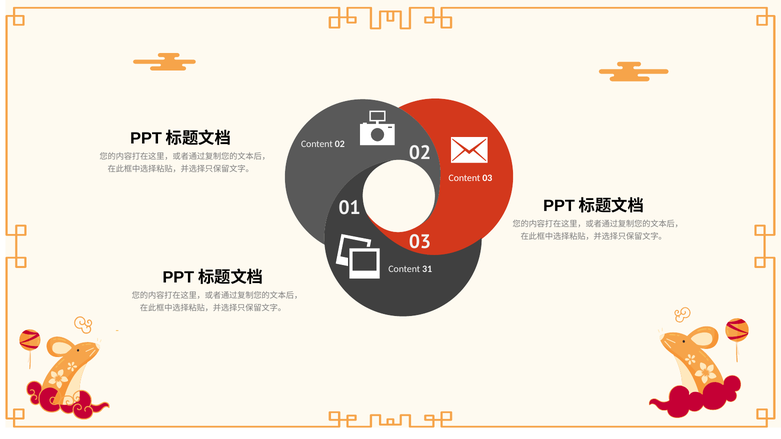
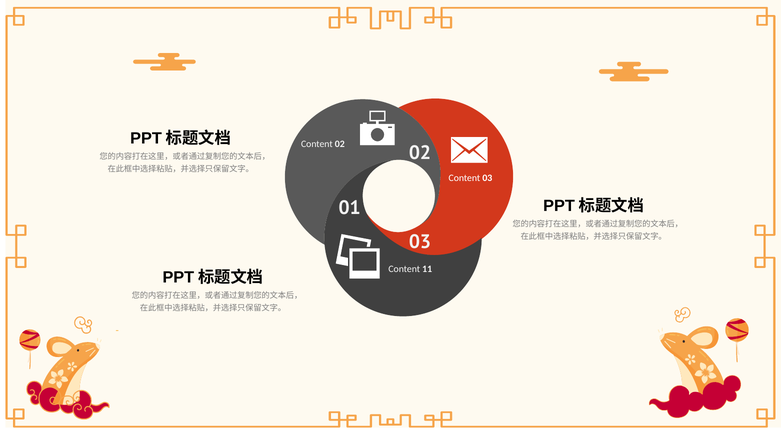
31: 31 -> 11
